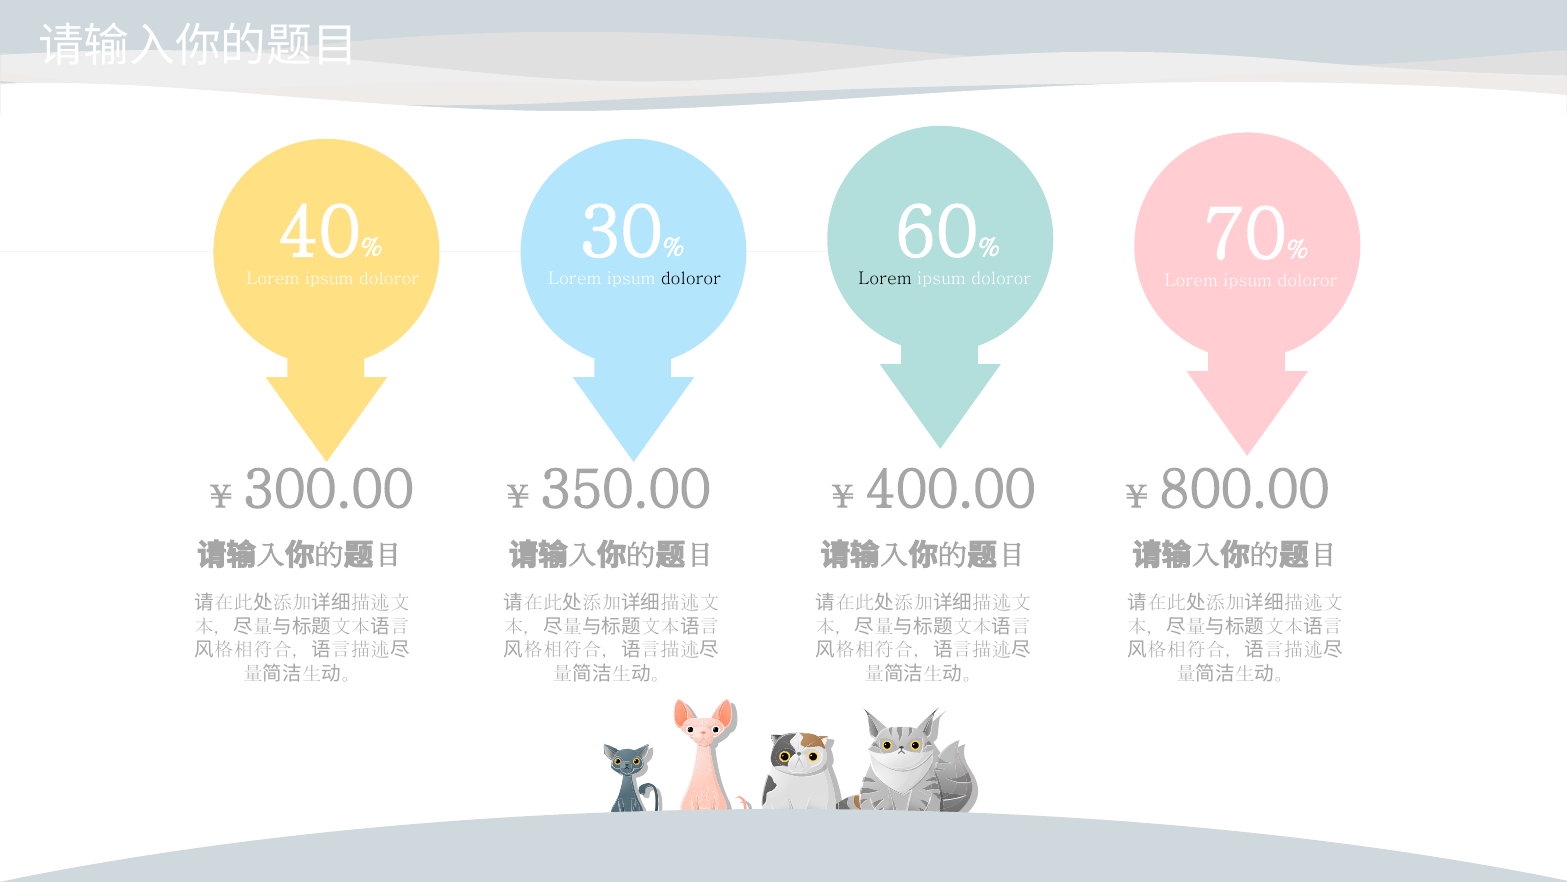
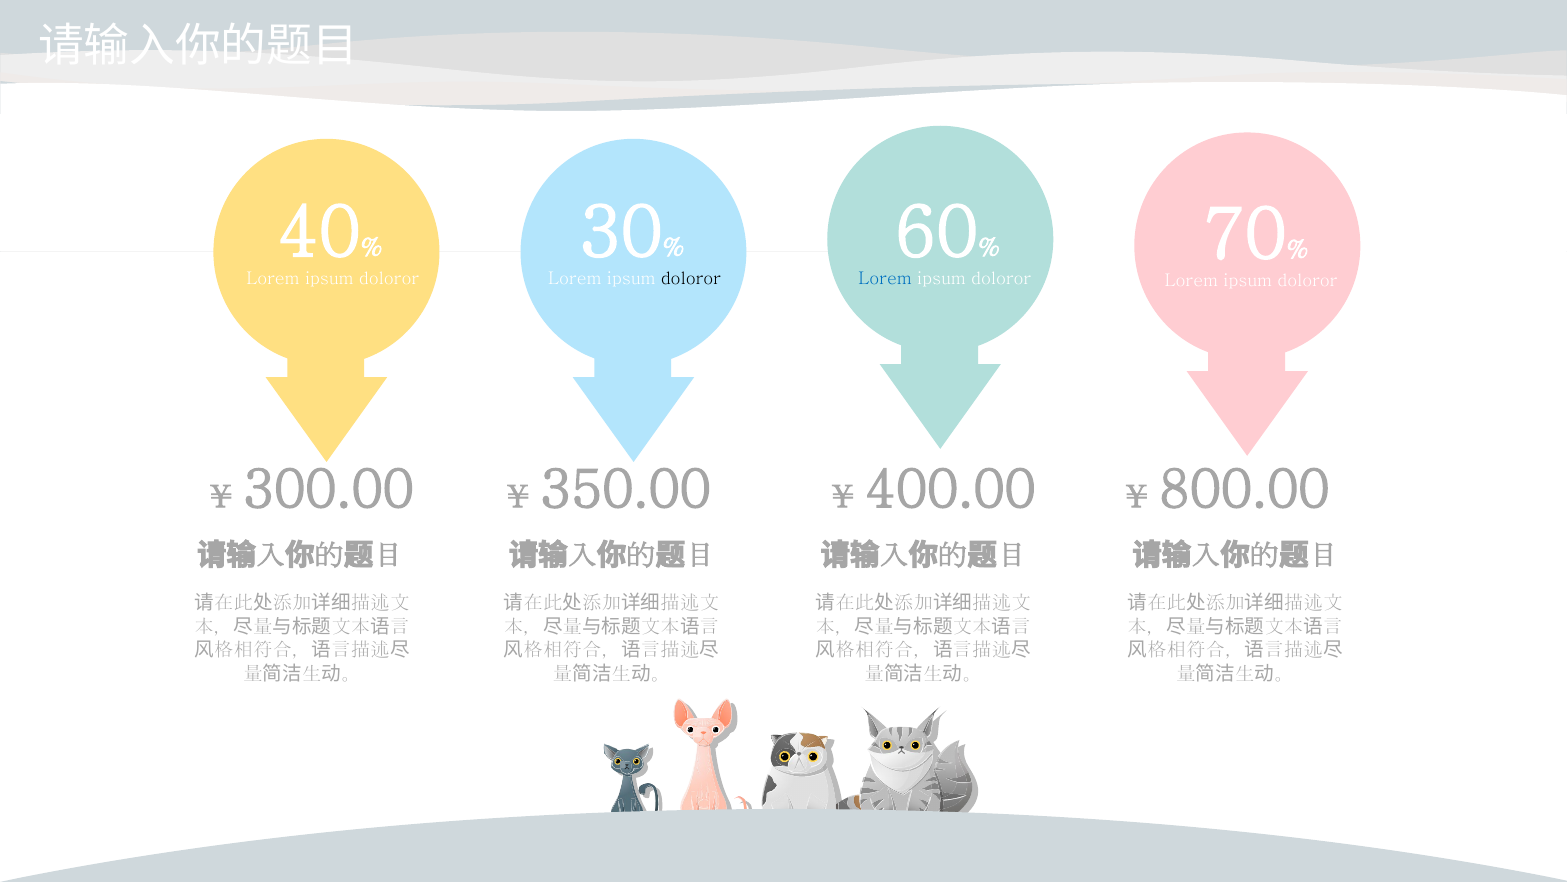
Lorem at (885, 279) colour: black -> blue
